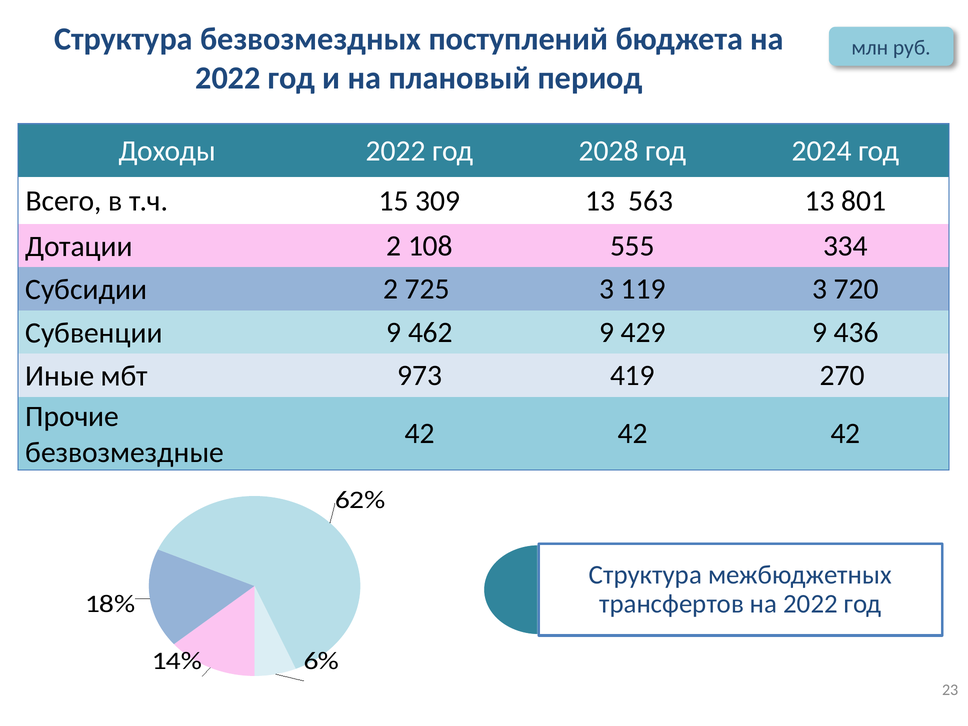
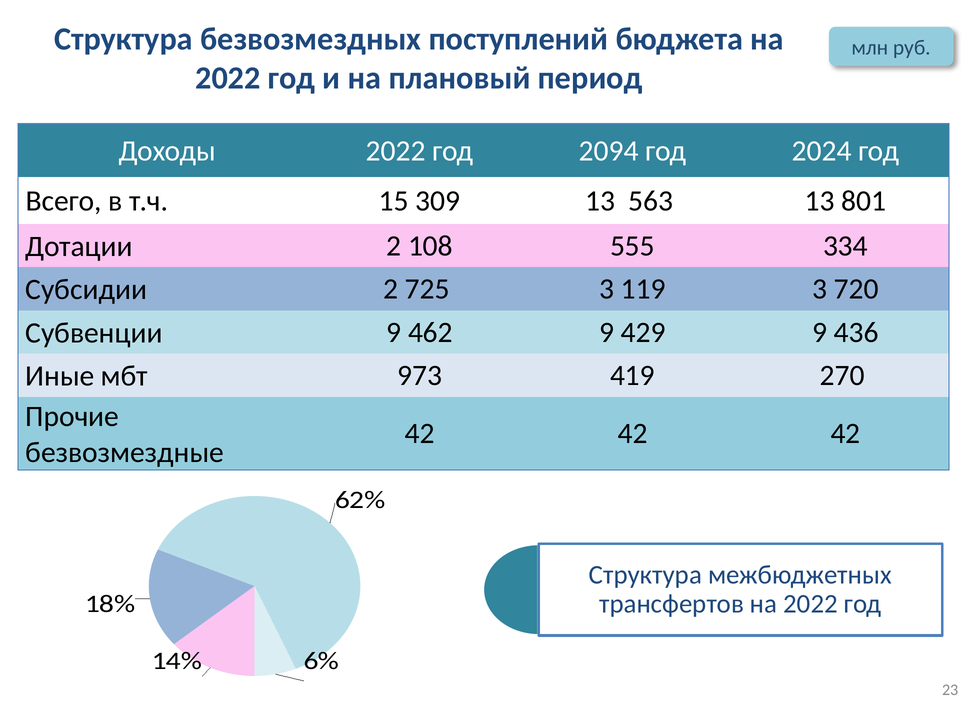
2028: 2028 -> 2094
